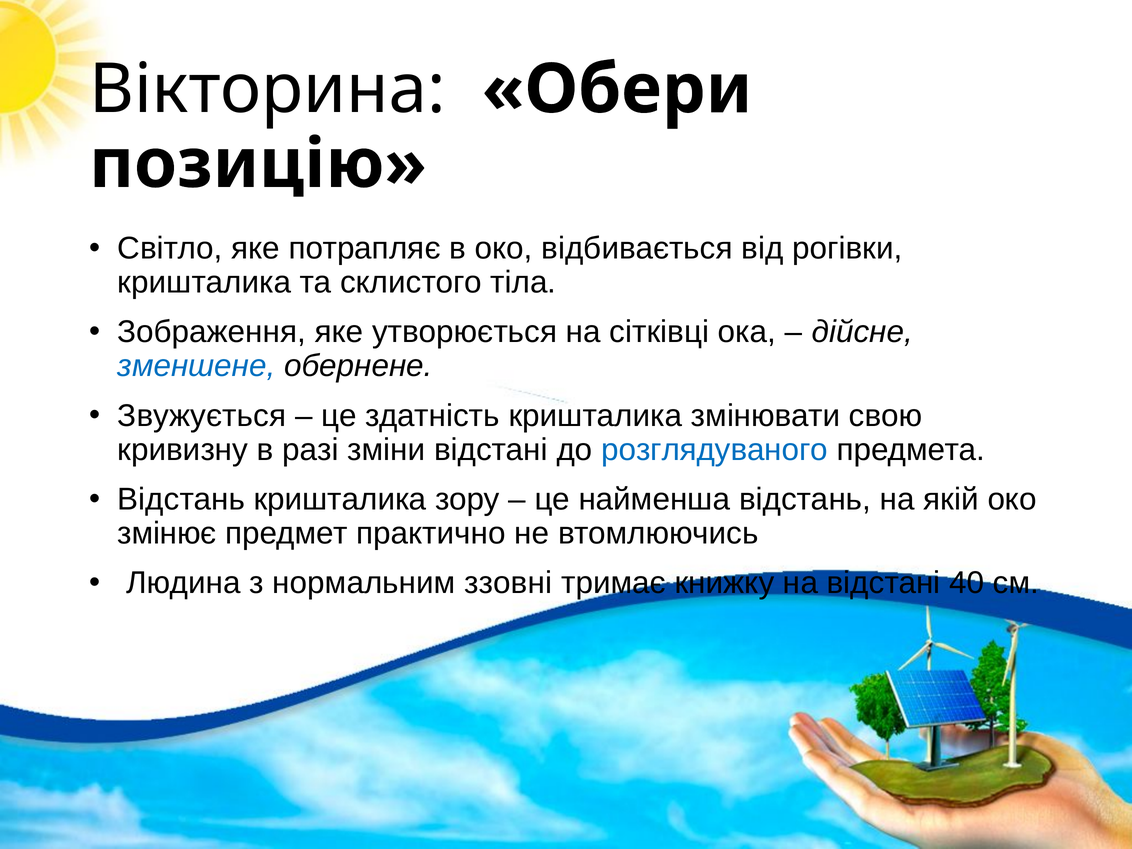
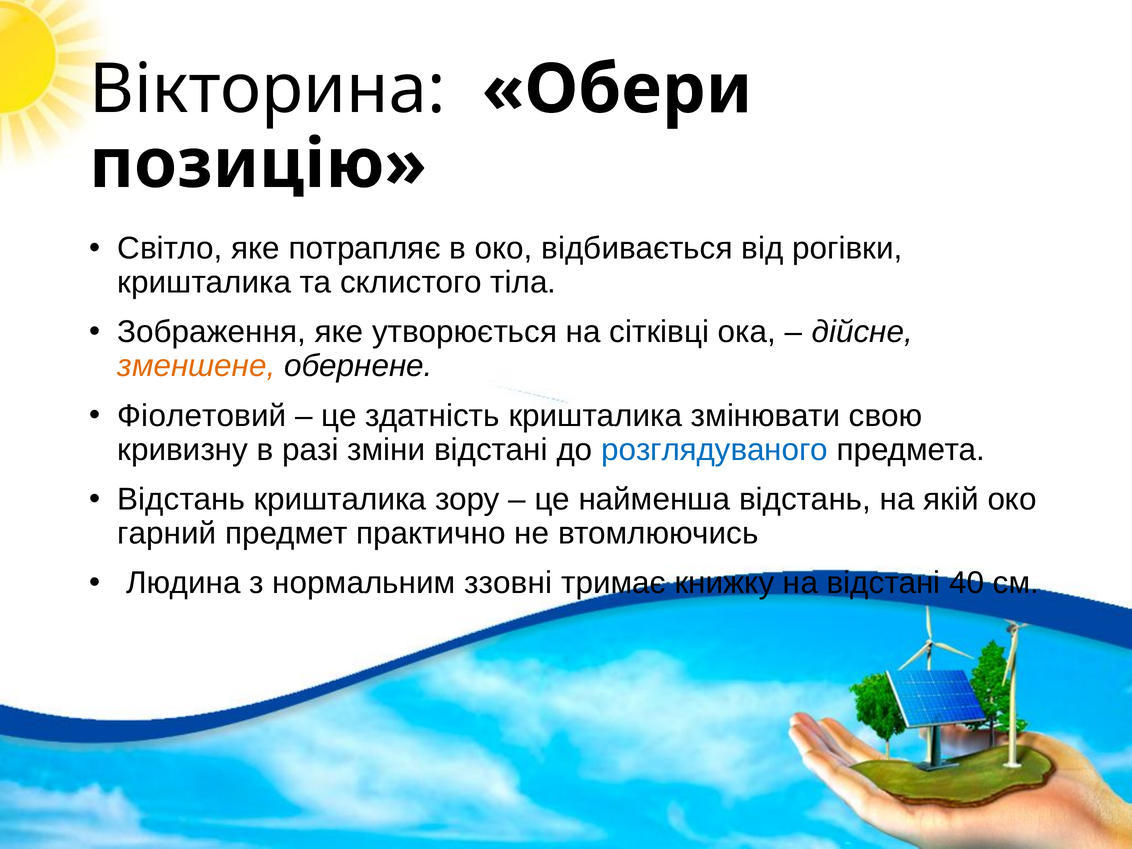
зменшене colour: blue -> orange
Звужується: Звужується -> Фіолетовий
змінює: змінює -> гарний
